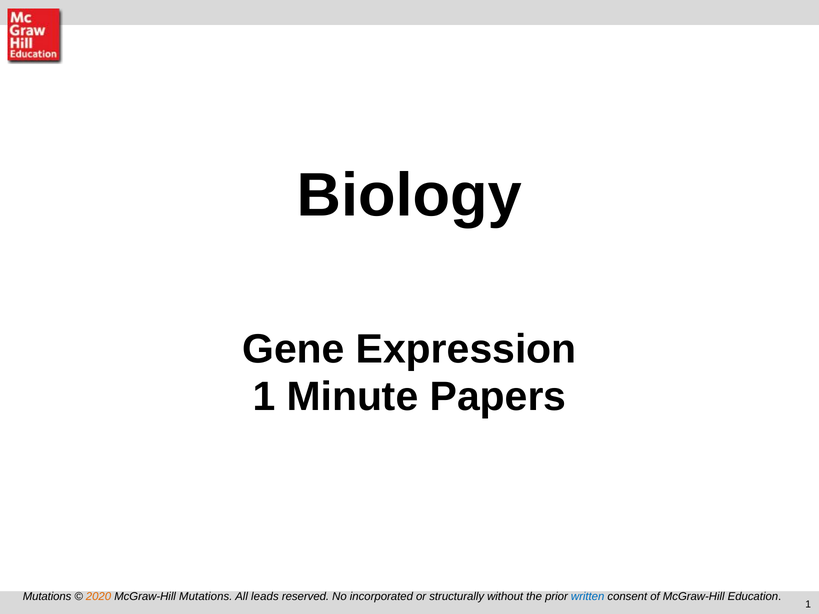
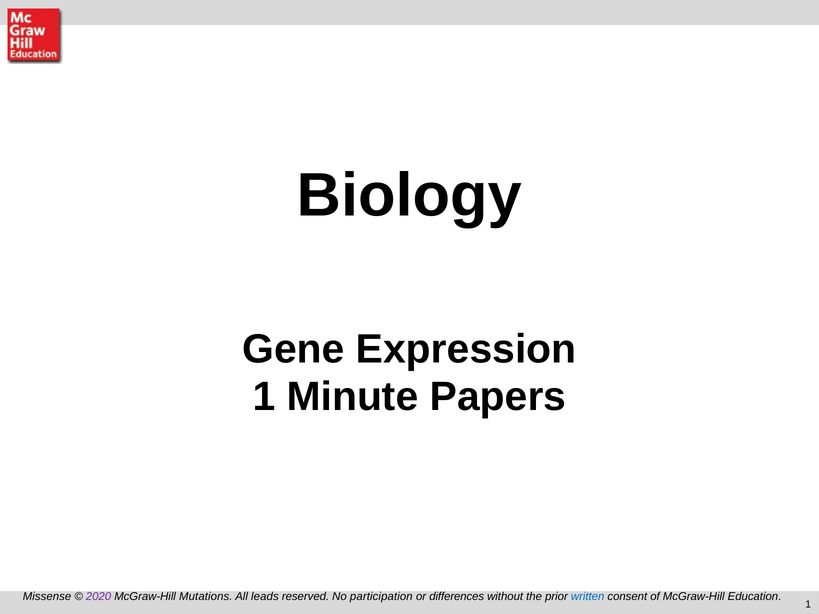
Mutations at (47, 597): Mutations -> Missense
2020 colour: orange -> purple
incorporated: incorporated -> participation
structurally: structurally -> differences
